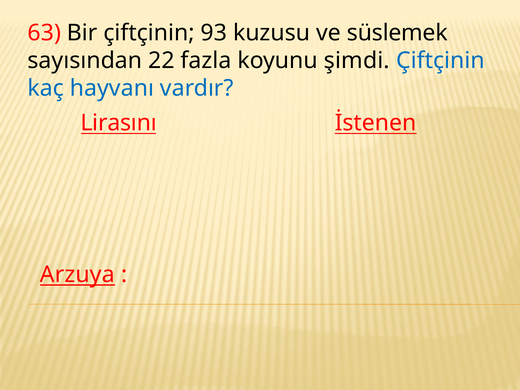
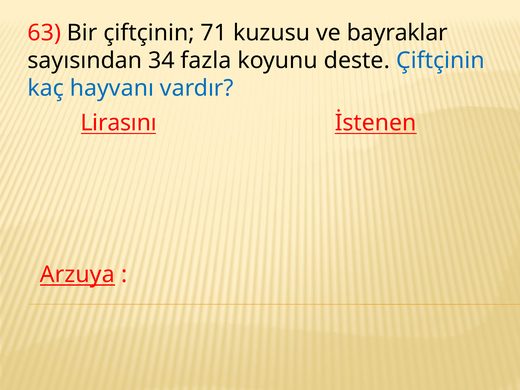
93: 93 -> 71
süslemek: süslemek -> bayraklar
22: 22 -> 34
şimdi: şimdi -> deste
